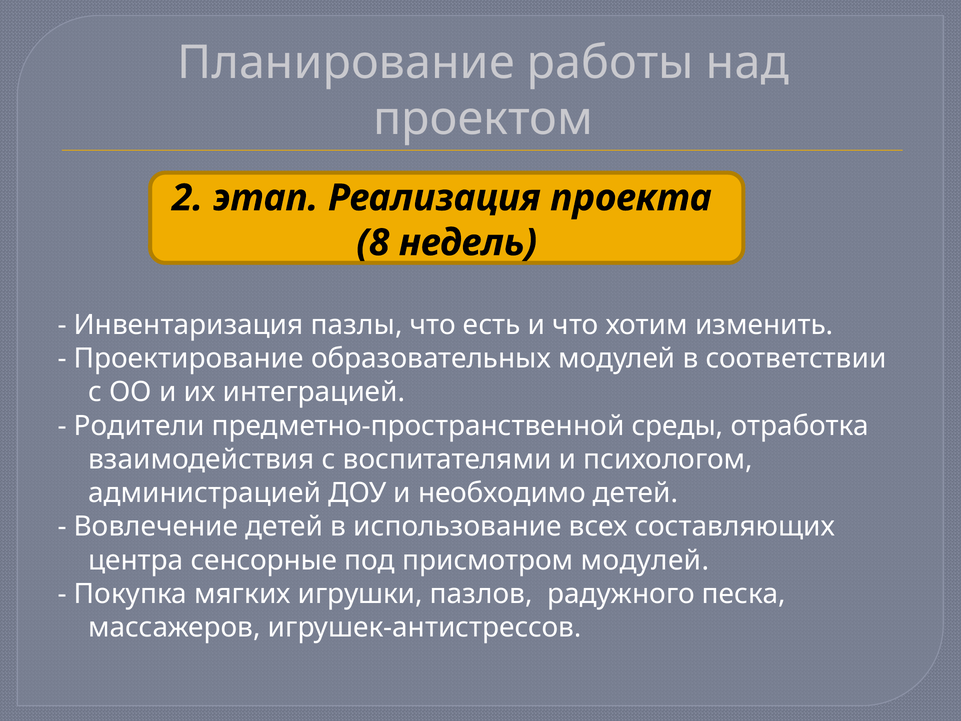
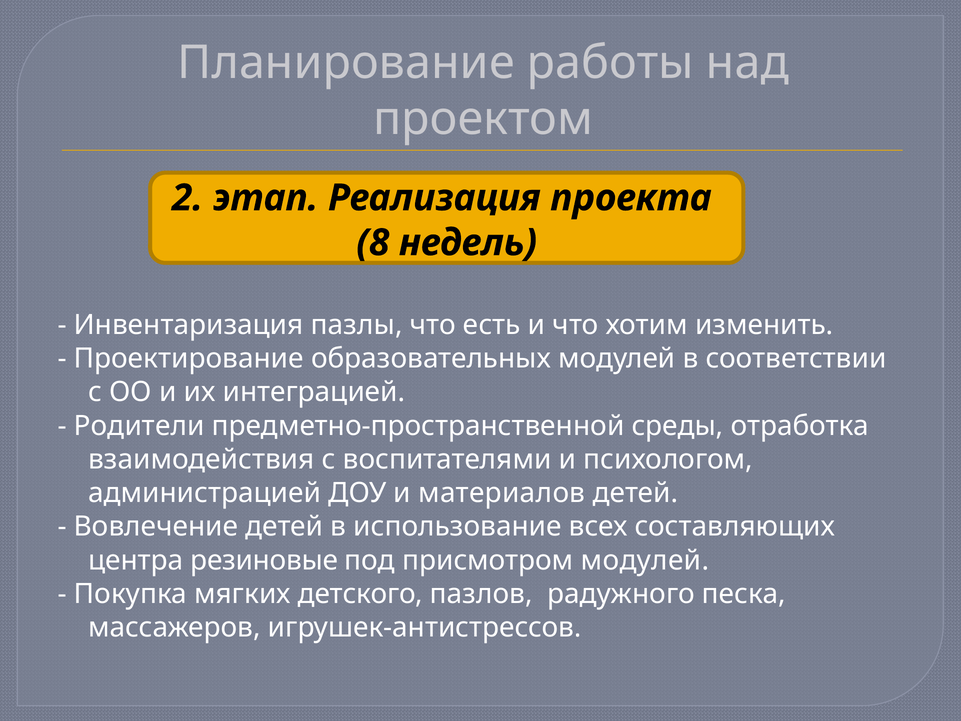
необходимо: необходимо -> материалов
сенсорные: сенсорные -> резиновые
игрушки: игрушки -> детского
